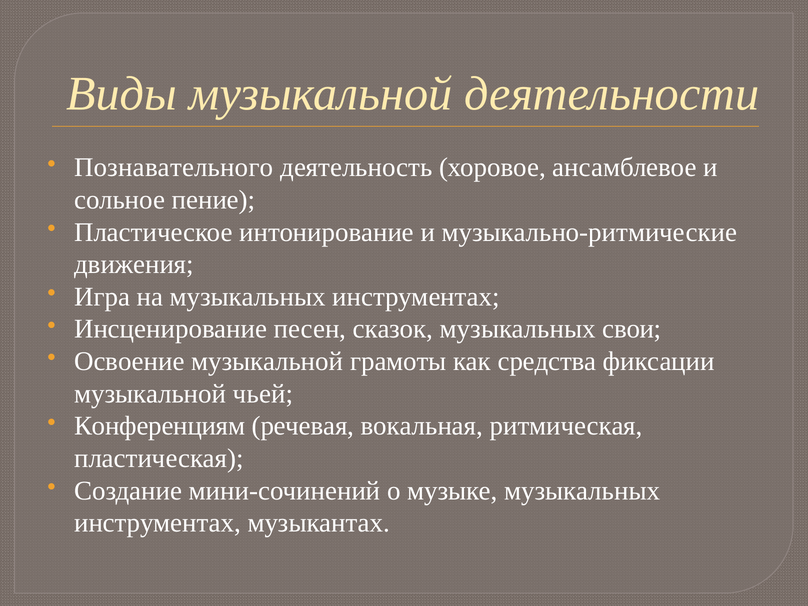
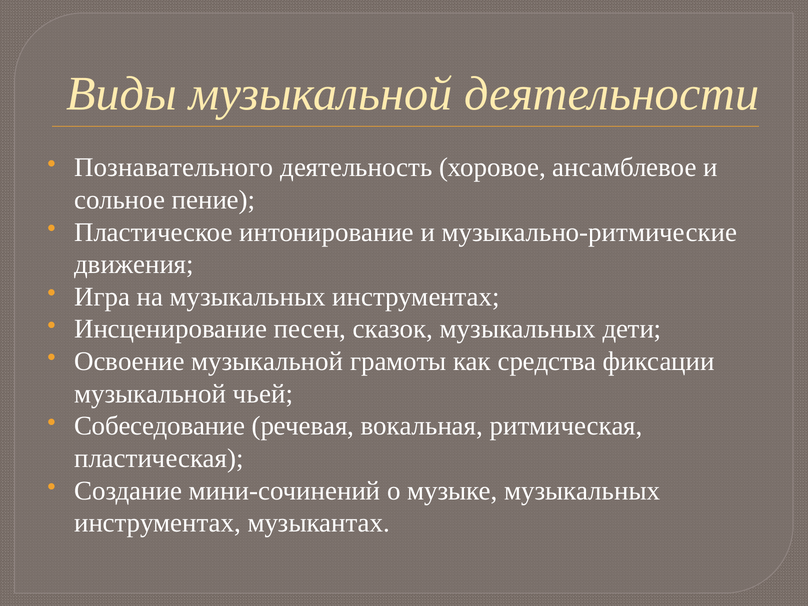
свои: свои -> дети
Конференциям: Конференциям -> Собеседование
